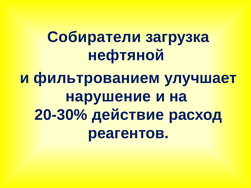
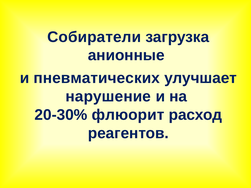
нефтяной: нефтяной -> анионные
фильтрованием: фильтрованием -> пневматических
действие: действие -> флюорит
